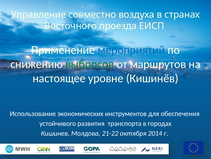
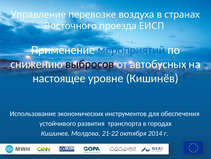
совместно: совместно -> перевозке
выбросов colour: green -> black
маршрутов: маршрутов -> автобусных
